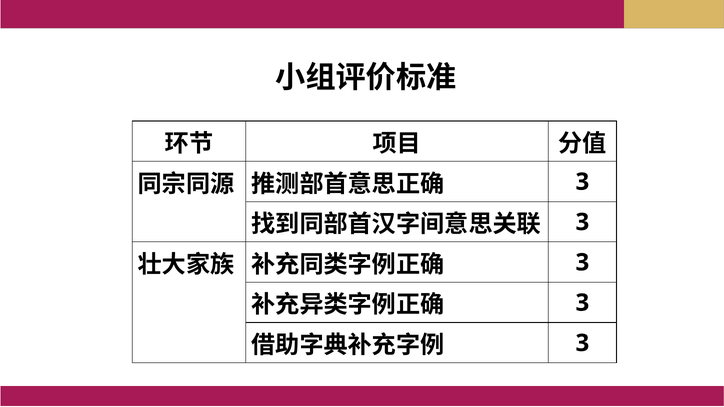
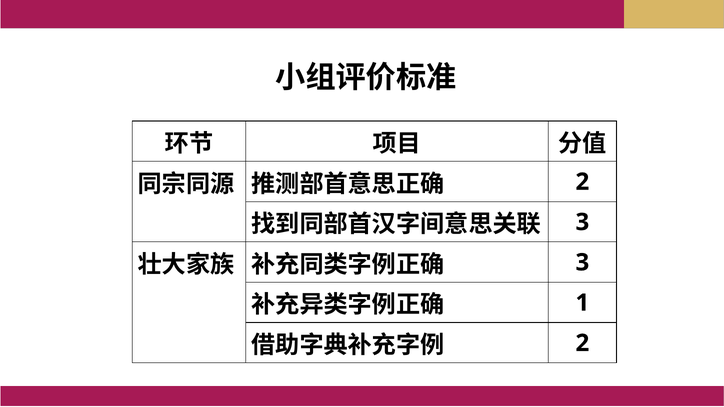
3 at (582, 182): 3 -> 2
3 at (582, 303): 3 -> 1
3 at (582, 343): 3 -> 2
